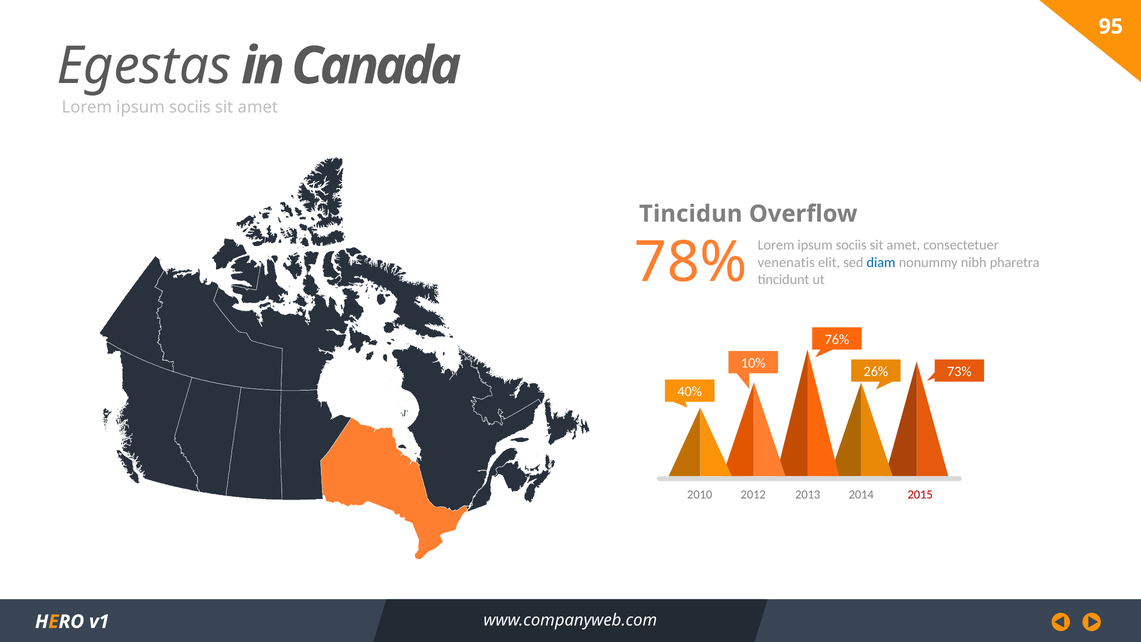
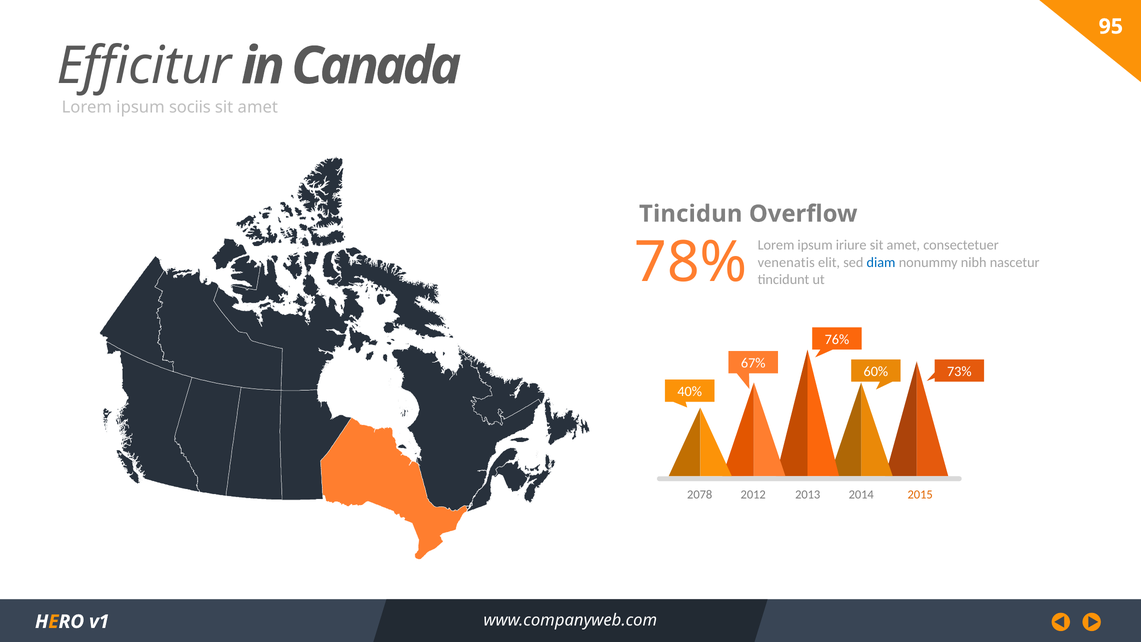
Egestas: Egestas -> Efficitur
sociis at (851, 245): sociis -> iriure
pharetra: pharetra -> nascetur
10%: 10% -> 67%
26%: 26% -> 60%
2010: 2010 -> 2078
2015 colour: red -> orange
